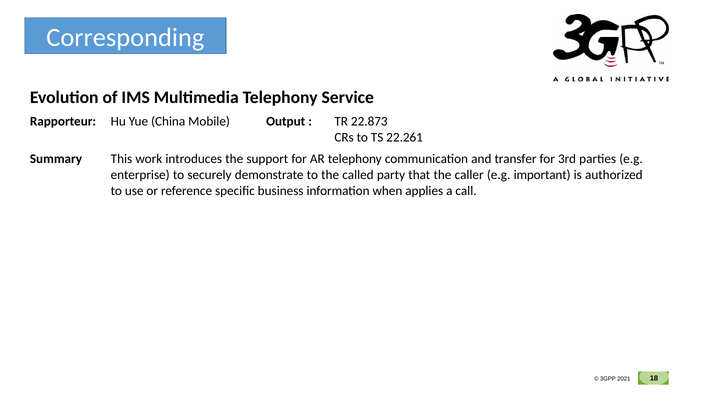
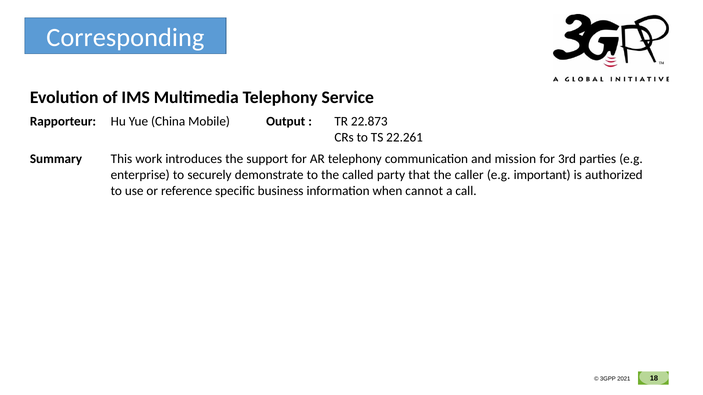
transfer: transfer -> mission
applies: applies -> cannot
